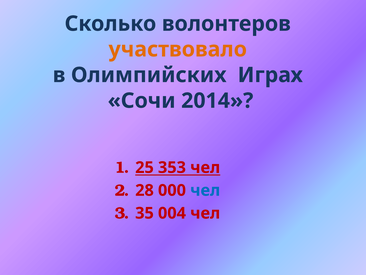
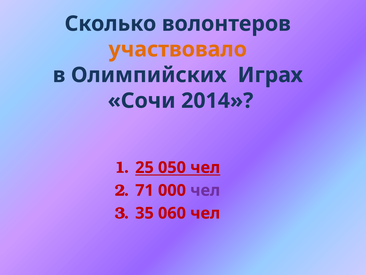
353: 353 -> 050
28: 28 -> 71
чел at (205, 190) colour: blue -> purple
004: 004 -> 060
